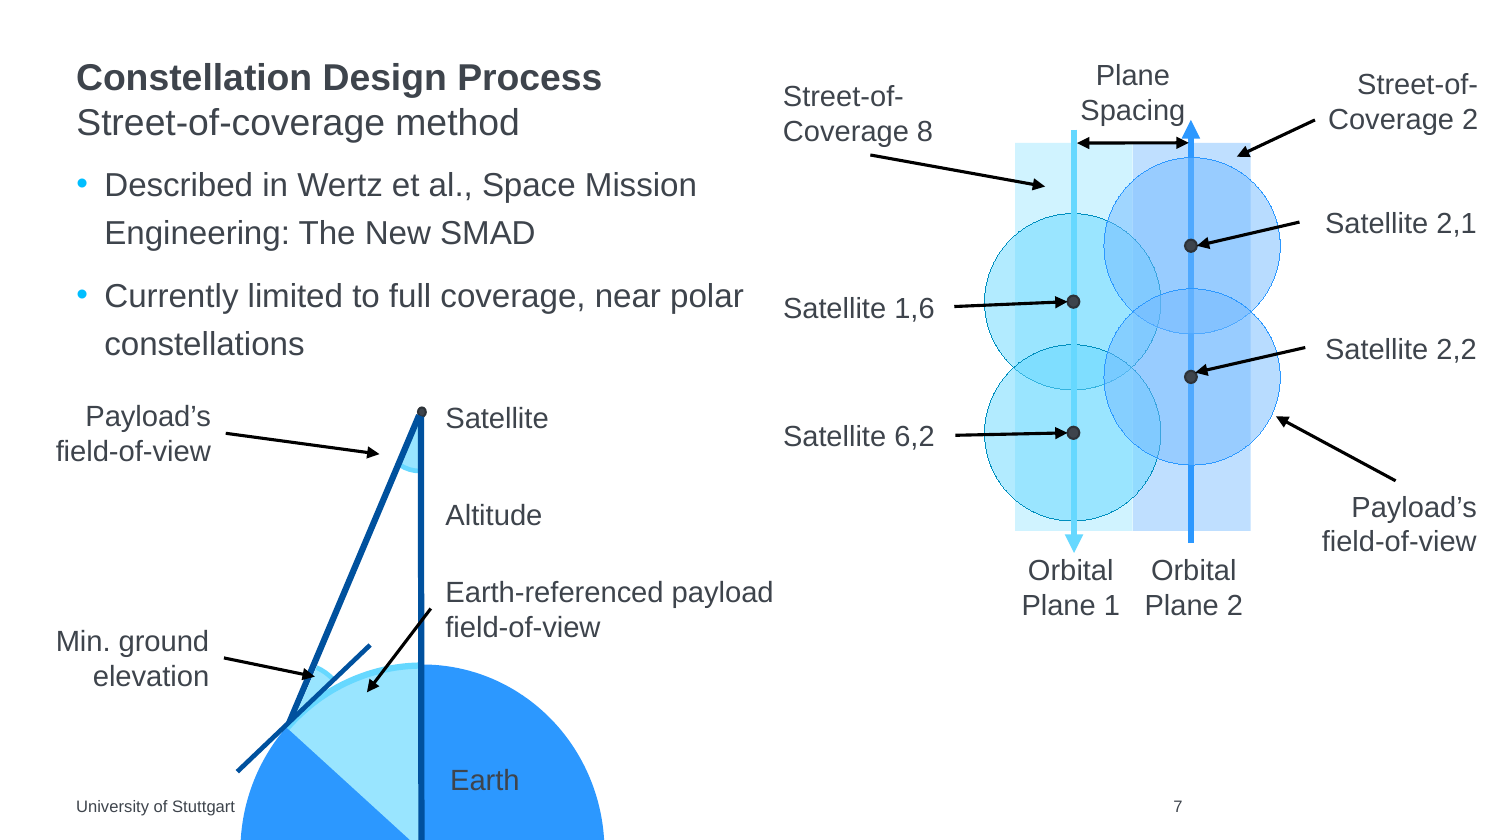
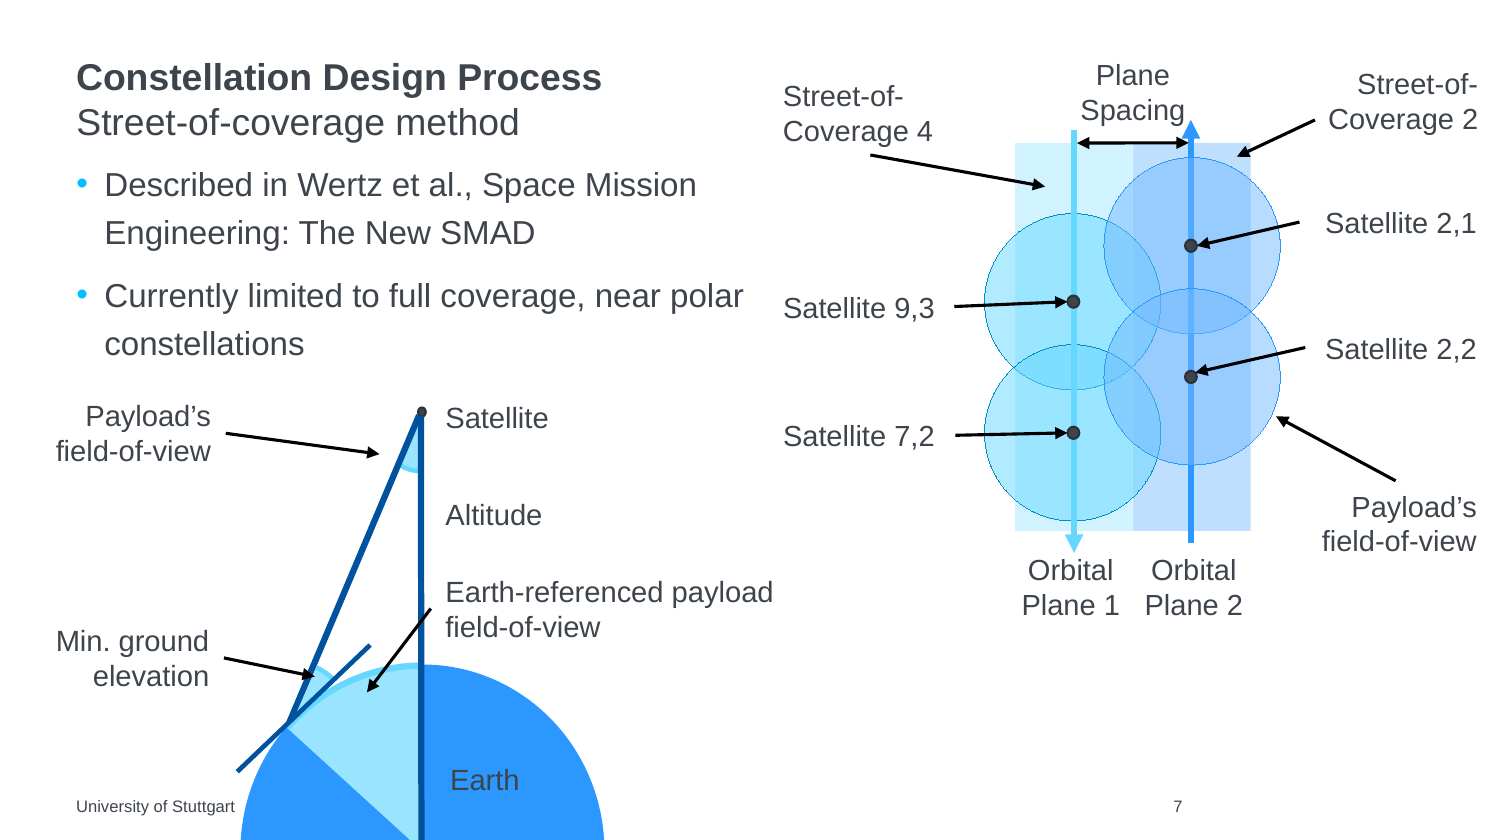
8: 8 -> 4
1,6: 1,6 -> 9,3
6,2: 6,2 -> 7,2
